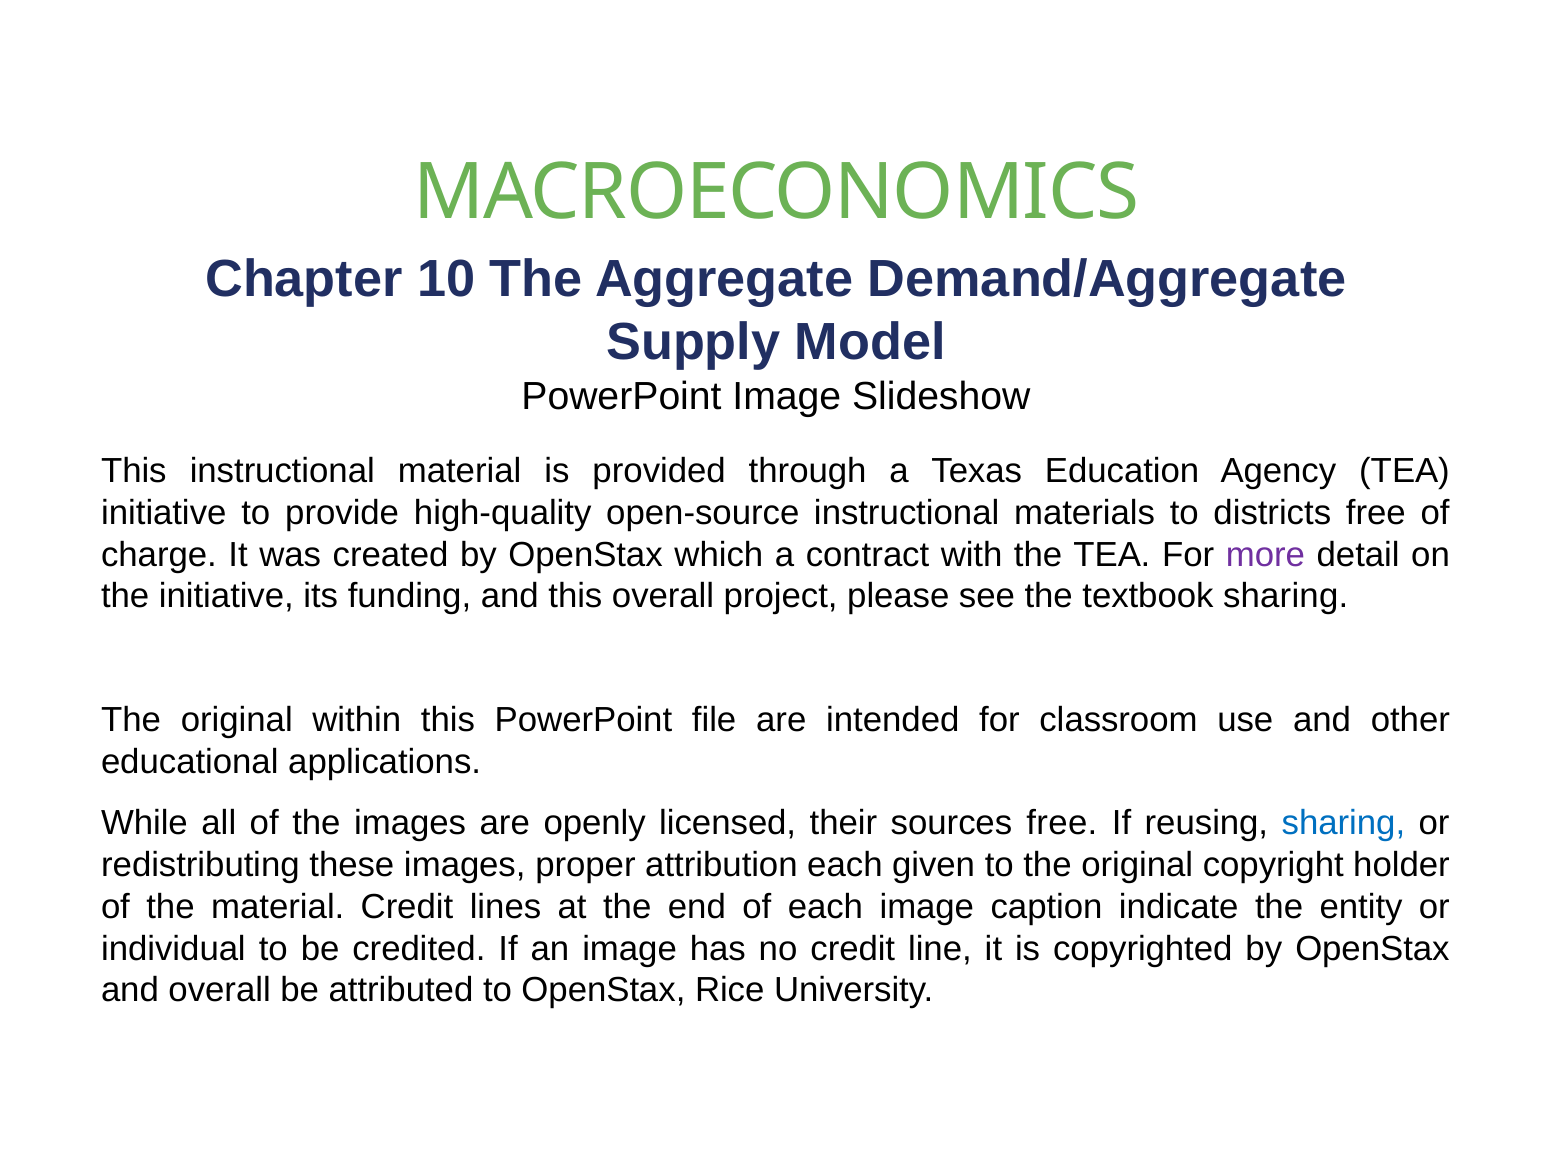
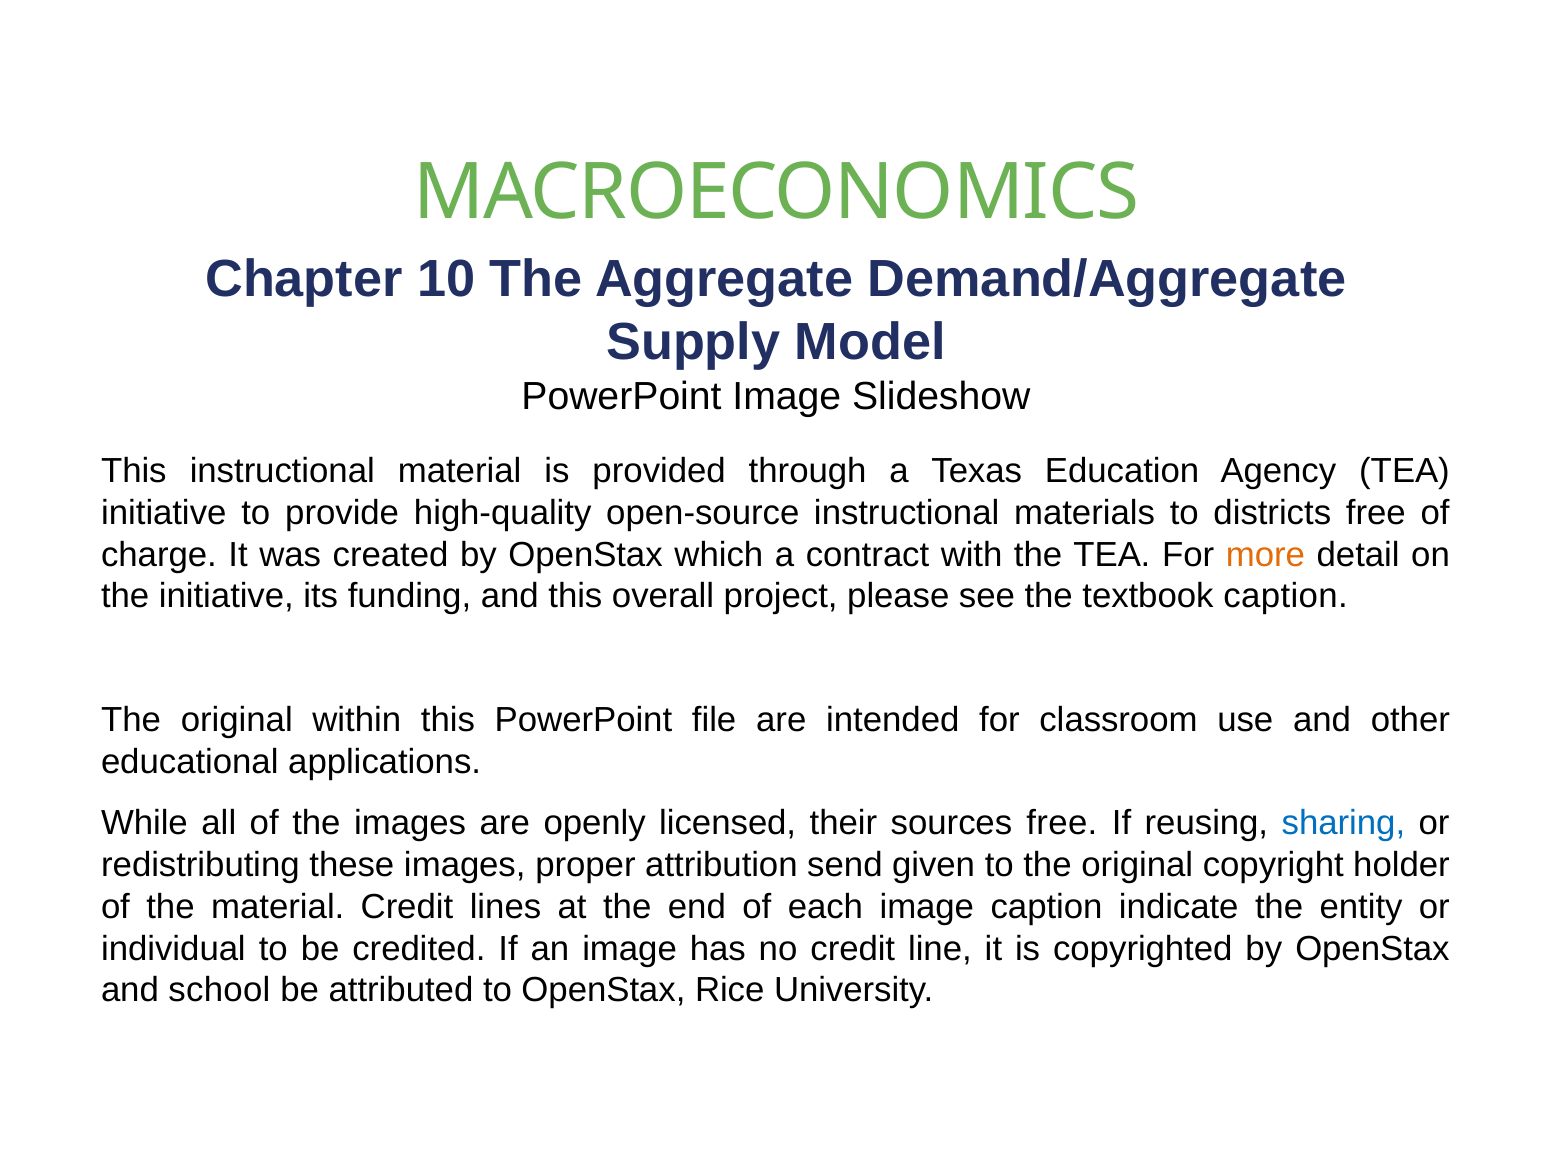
more colour: purple -> orange
textbook sharing: sharing -> caption
attribution each: each -> send
and overall: overall -> school
